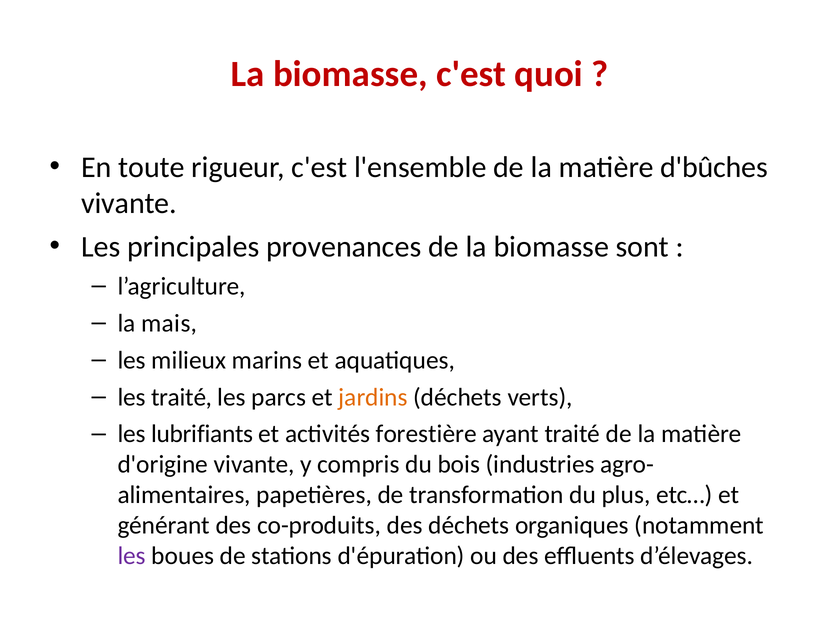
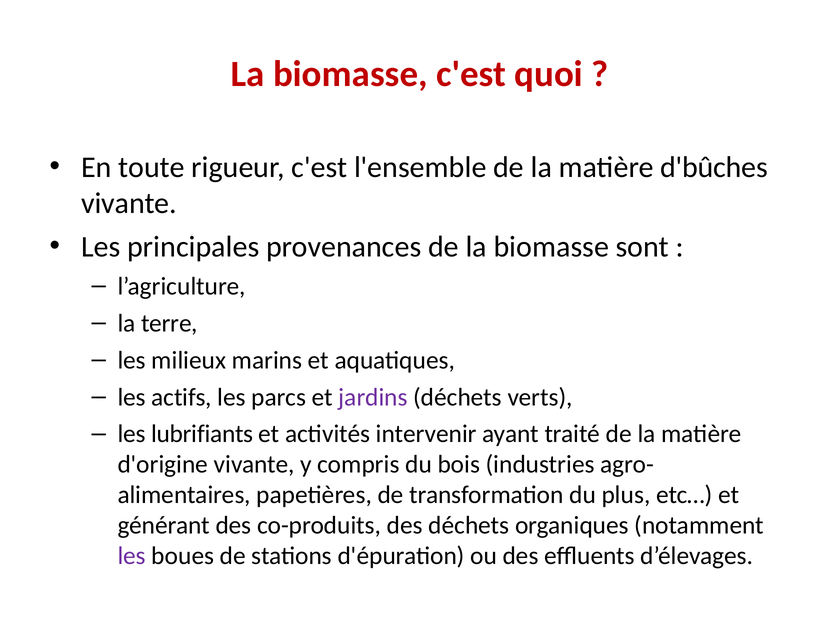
mais: mais -> terre
les traité: traité -> actifs
jardins colour: orange -> purple
forestière: forestière -> intervenir
